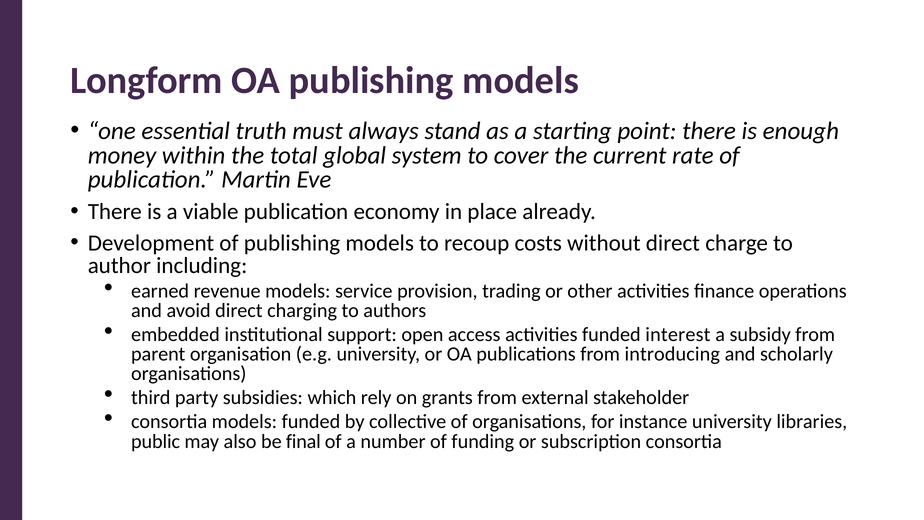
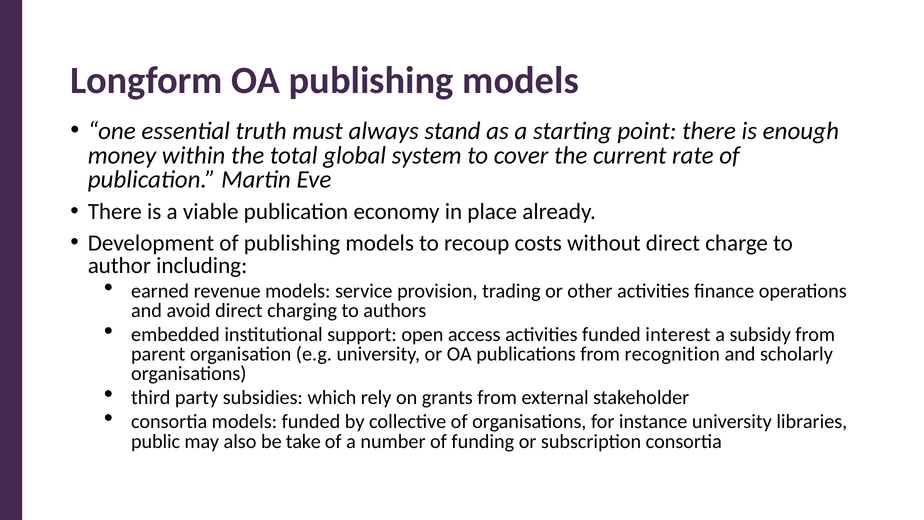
introducing: introducing -> recognition
final: final -> take
